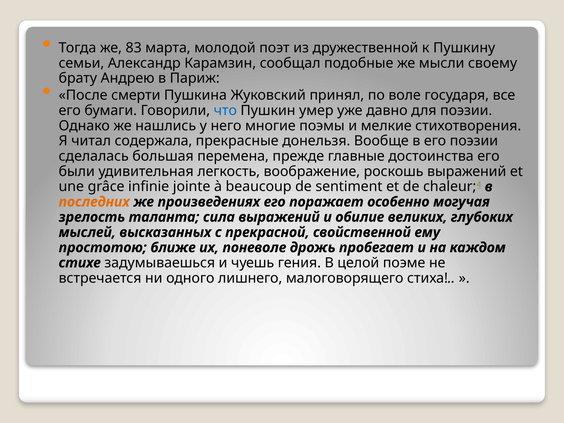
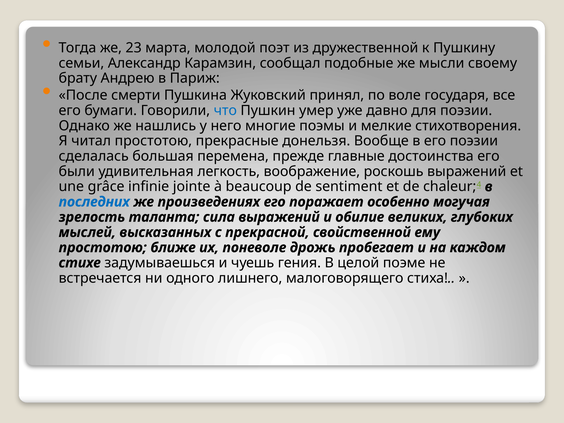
83: 83 -> 23
читал содержала: содержала -> простотою
последних colour: orange -> blue
